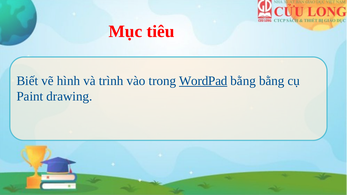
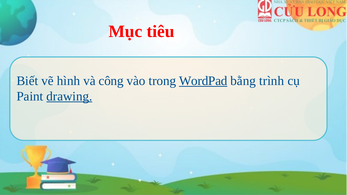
trình: trình -> công
bằng bằng: bằng -> trình
drawing underline: none -> present
